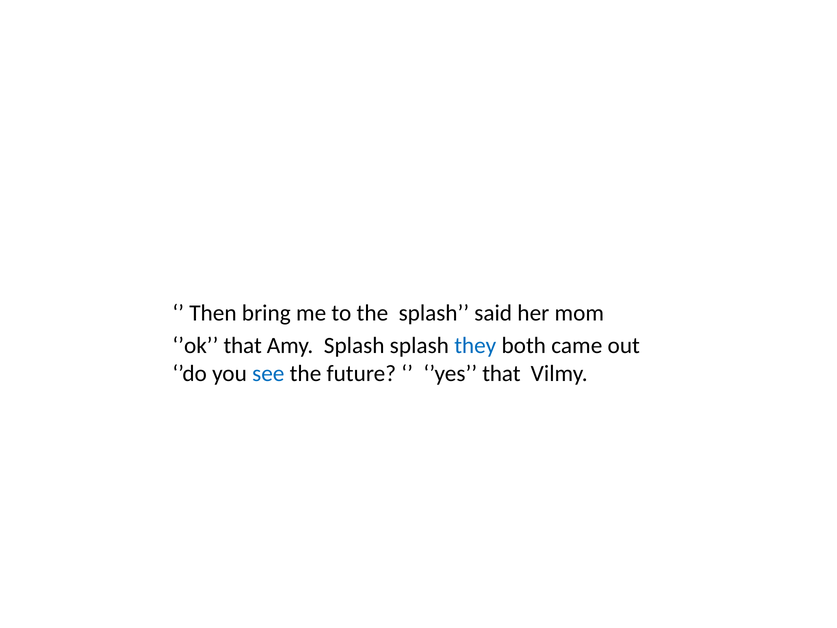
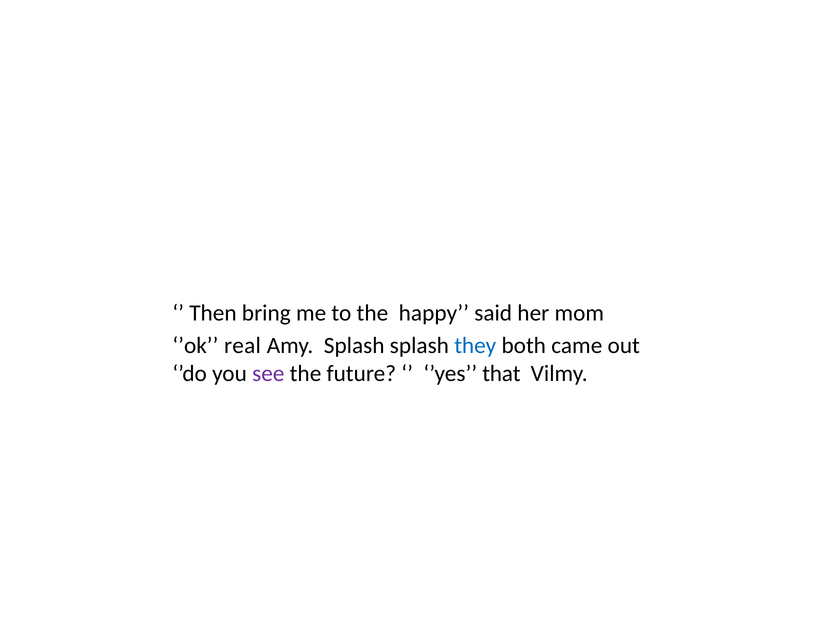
the splash: splash -> happy
’ok that: that -> real
see colour: blue -> purple
